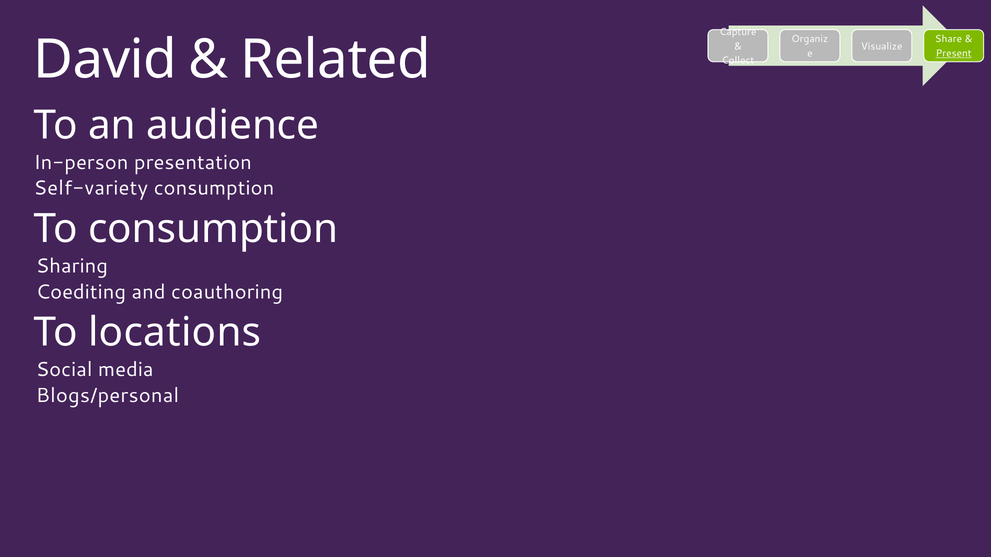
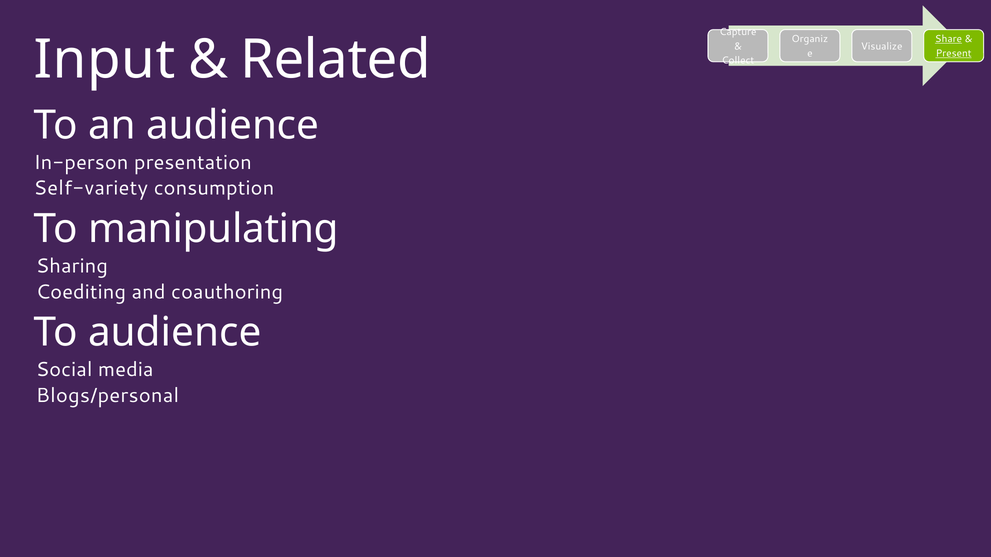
Share underline: none -> present
David: David -> Input
To consumption: consumption -> manipulating
To locations: locations -> audience
